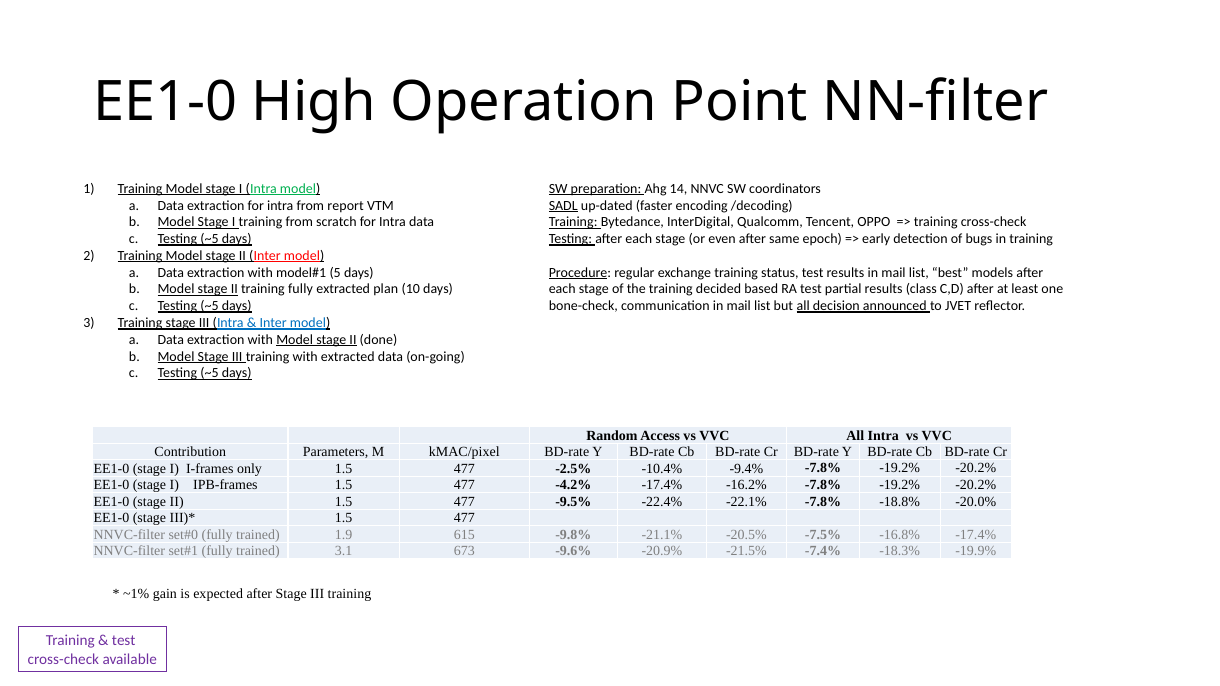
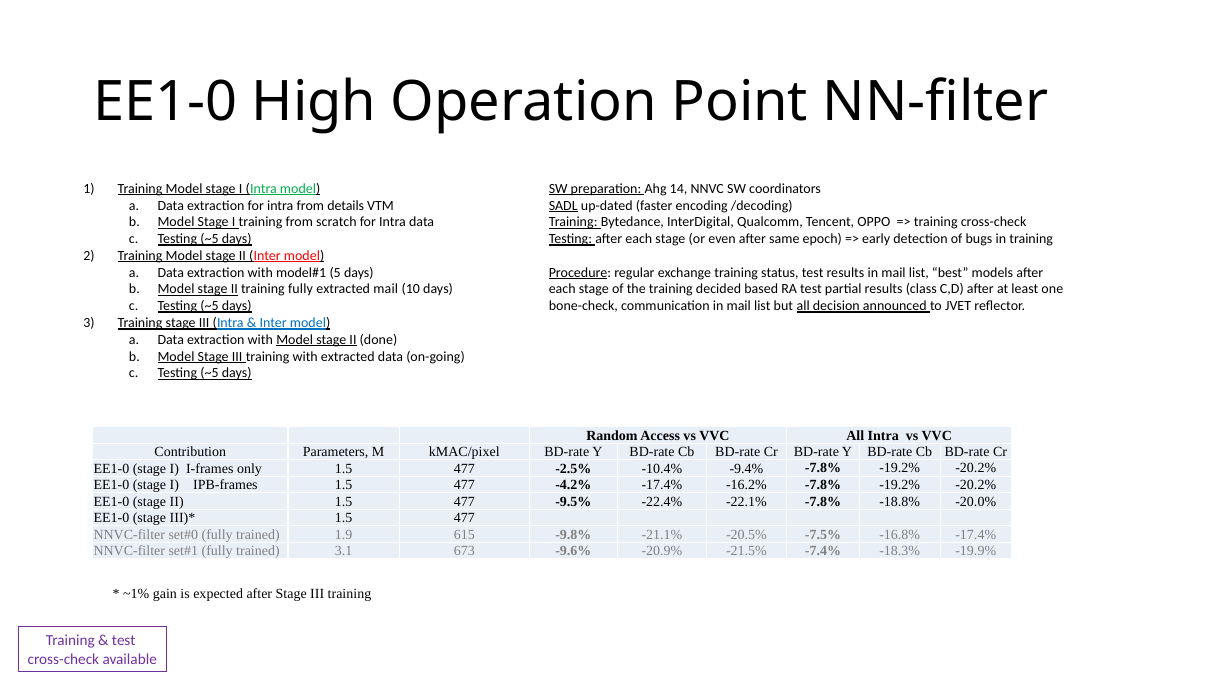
report: report -> details
extracted plan: plan -> mail
